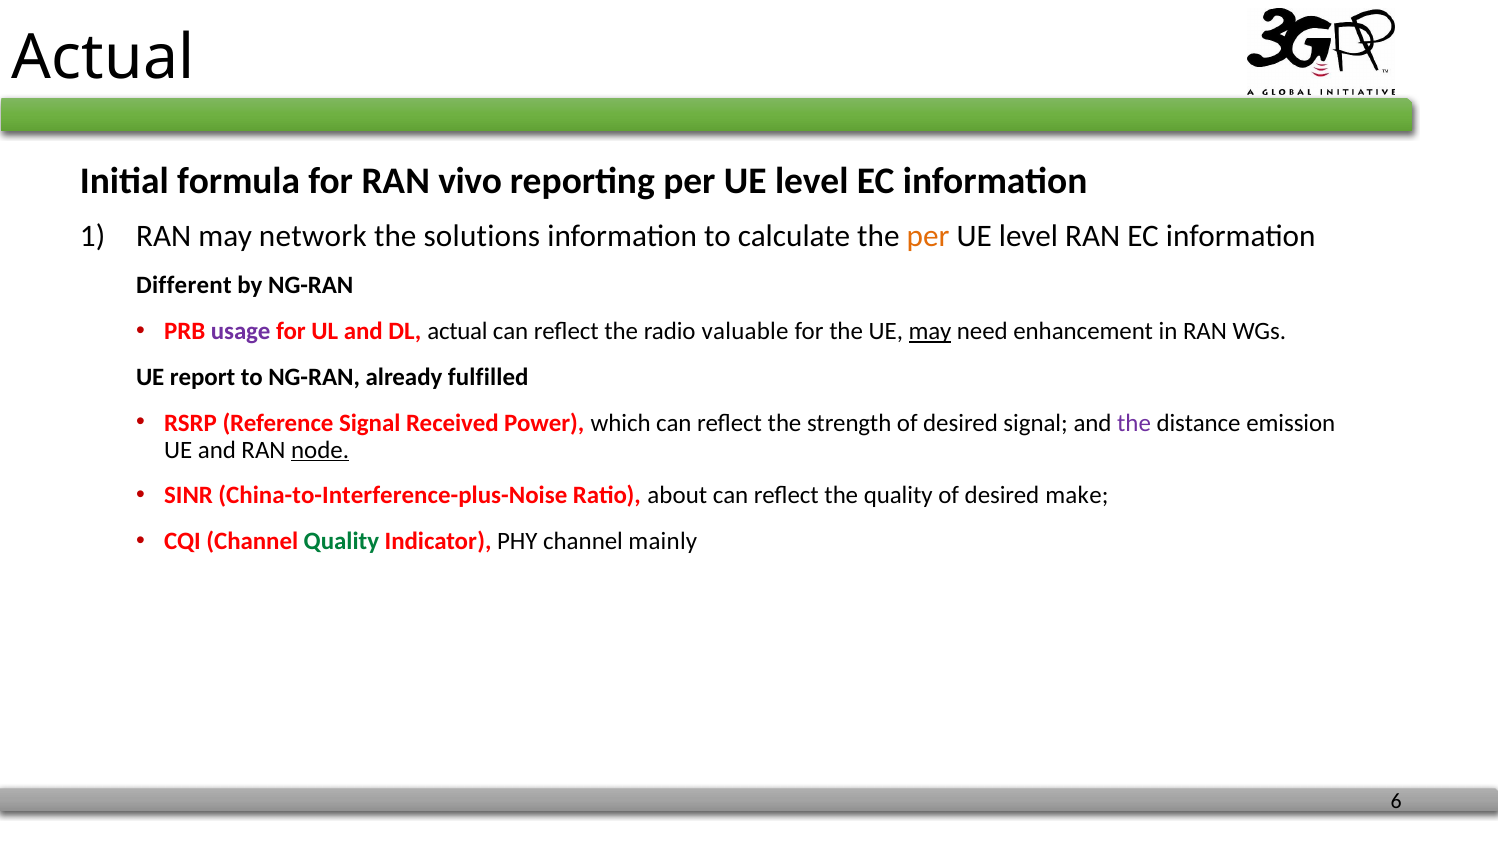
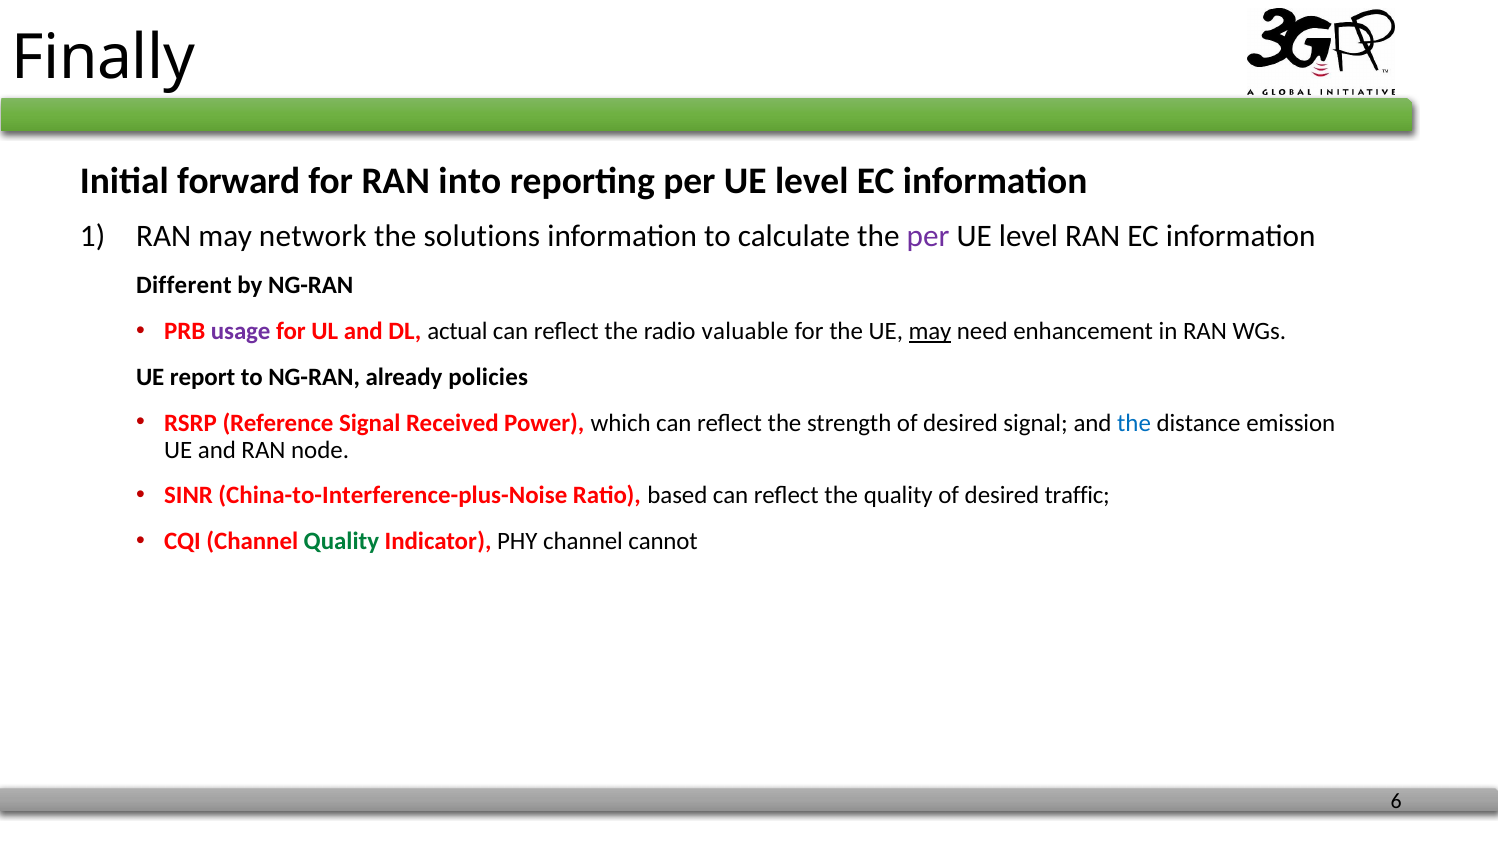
Actual at (103, 58): Actual -> Finally
formula: formula -> forward
vivo: vivo -> into
per at (928, 236) colour: orange -> purple
fulfilled: fulfilled -> policies
the at (1134, 423) colour: purple -> blue
node underline: present -> none
about: about -> based
make: make -> traffic
mainly: mainly -> cannot
